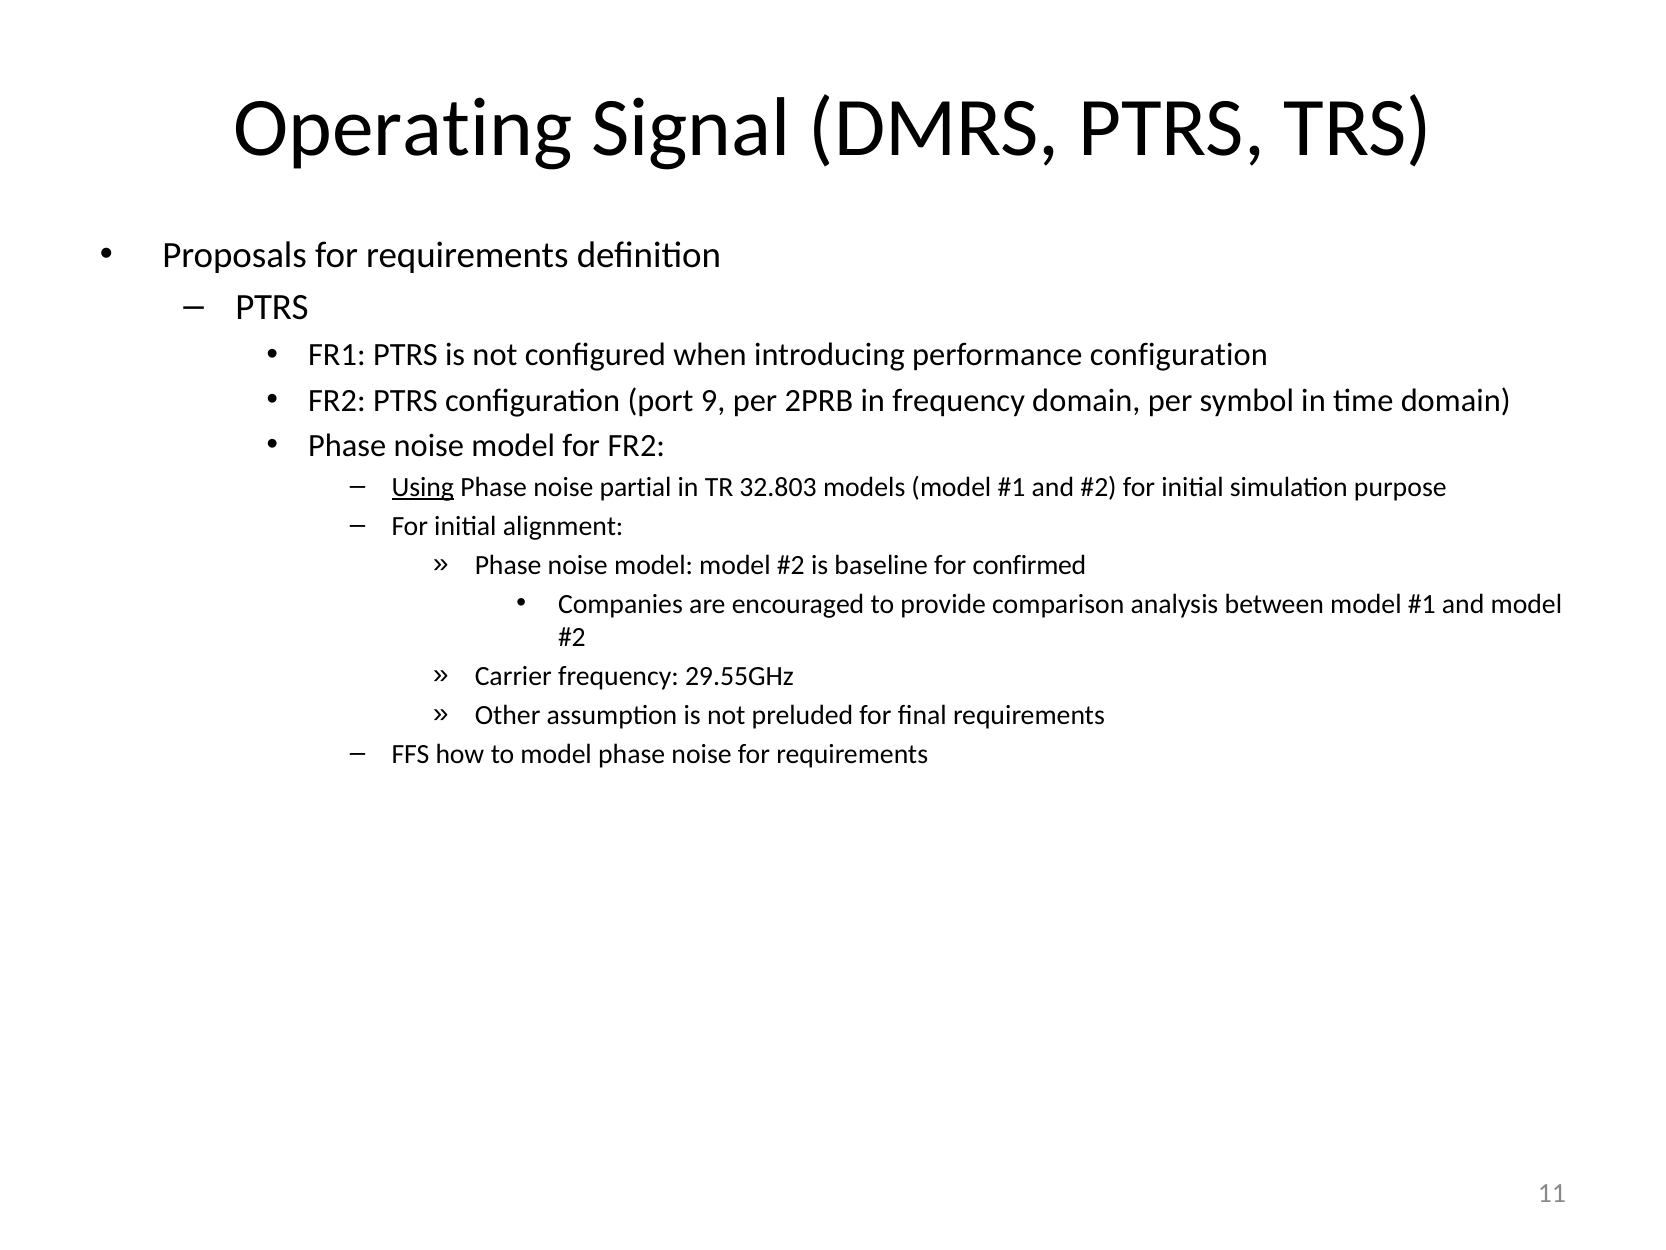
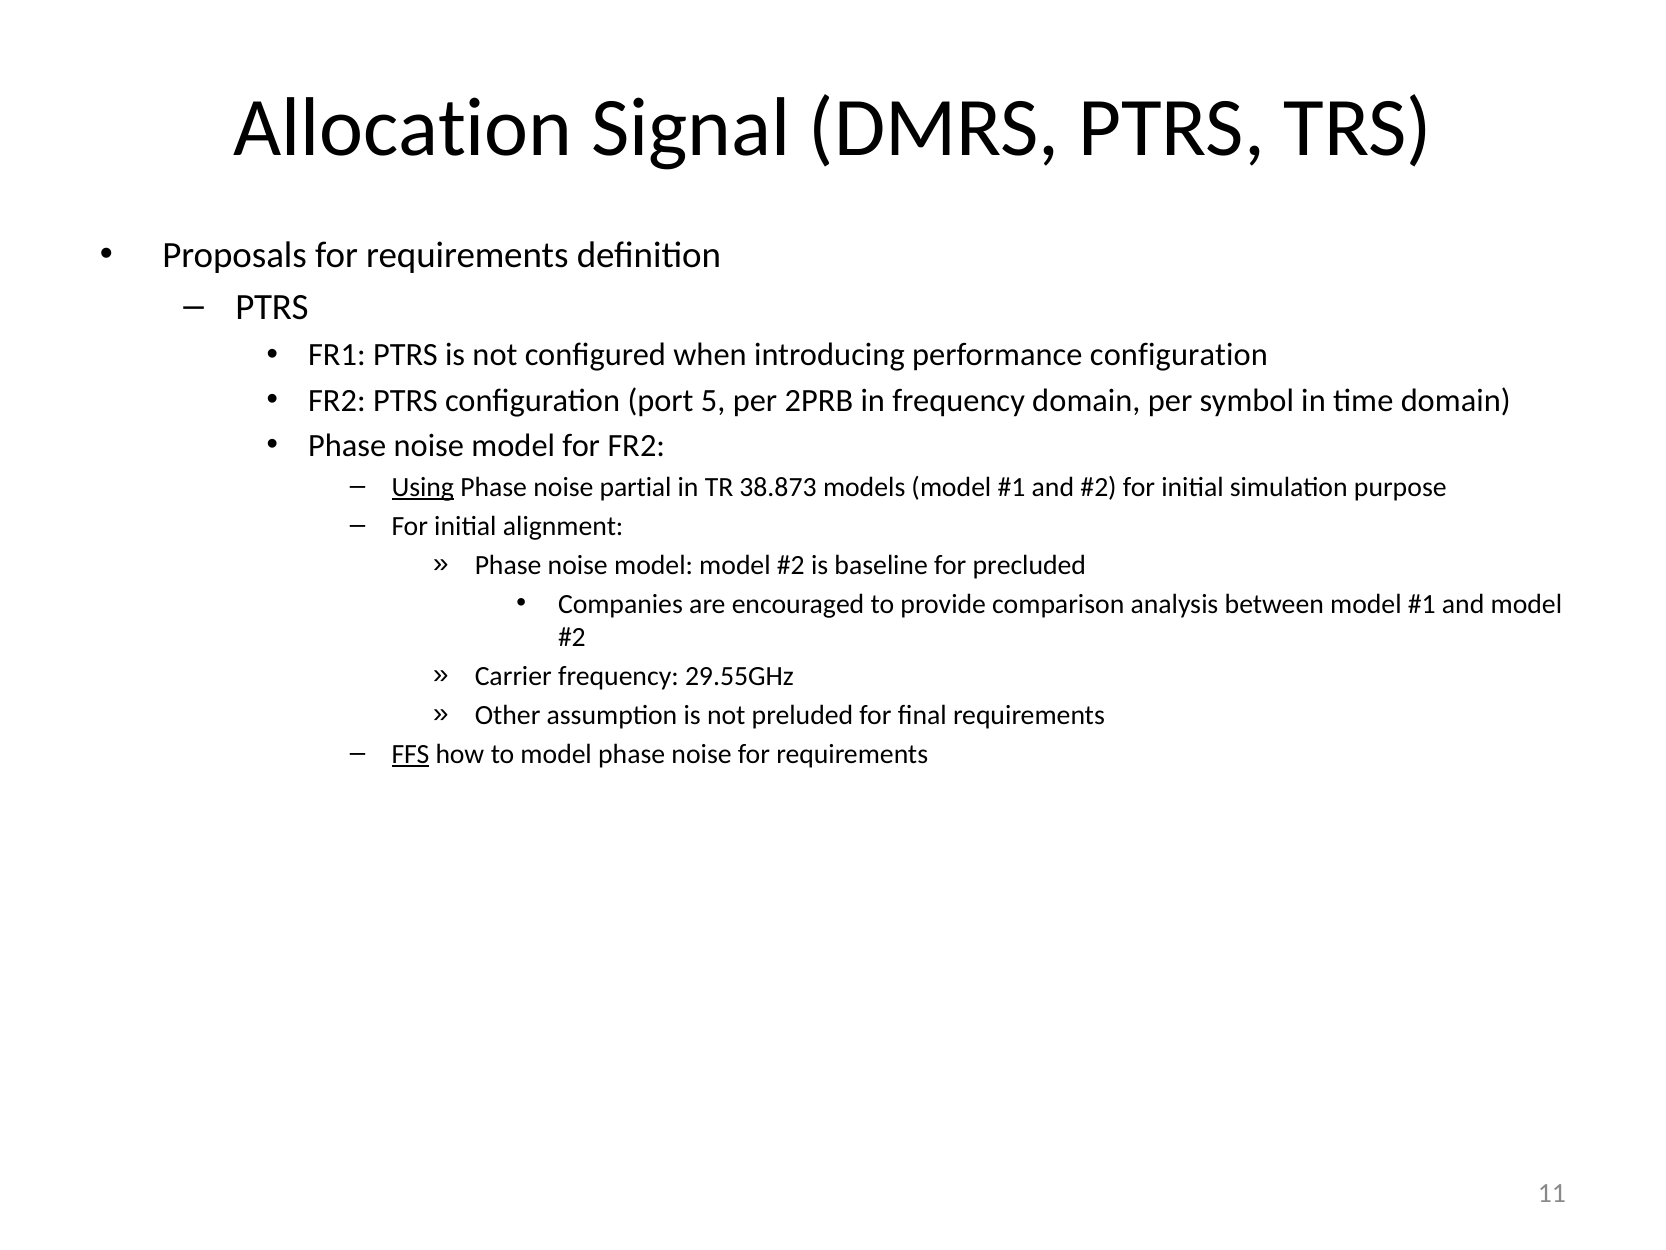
Operating: Operating -> Allocation
9: 9 -> 5
32.803: 32.803 -> 38.873
confirmed: confirmed -> precluded
FFS underline: none -> present
